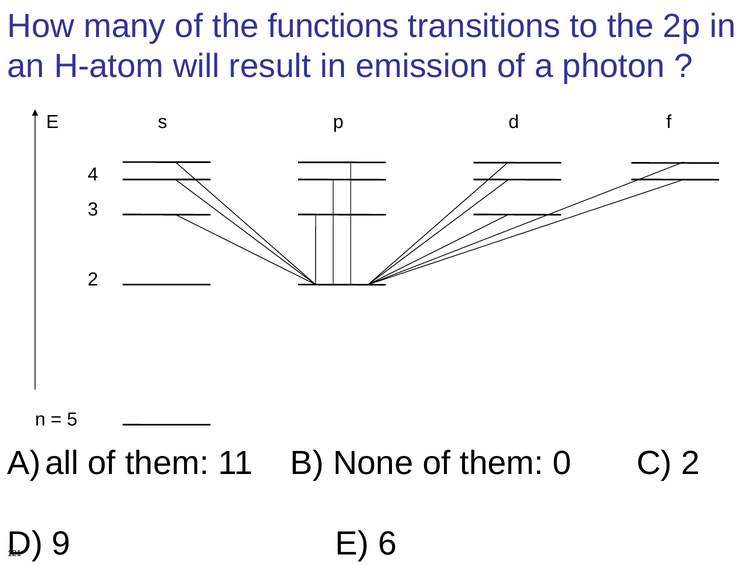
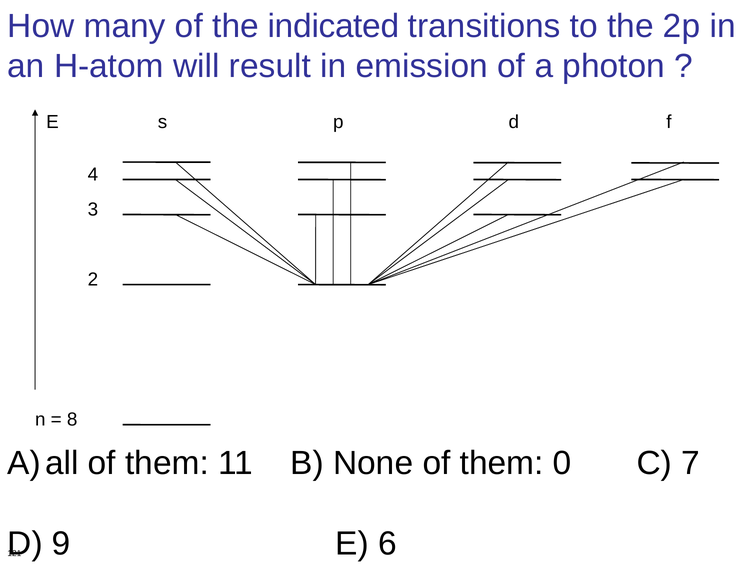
functions: functions -> indicated
5: 5 -> 8
C 2: 2 -> 7
